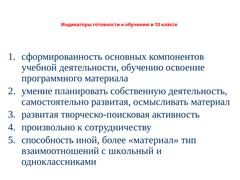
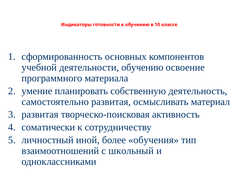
произвольно: произвольно -> соматически
способность: способность -> личностный
более материал: материал -> обучения
